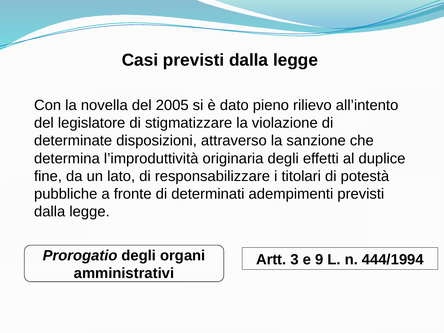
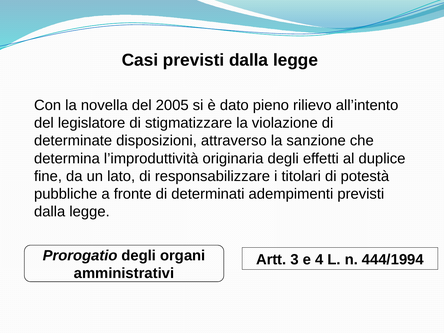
9: 9 -> 4
